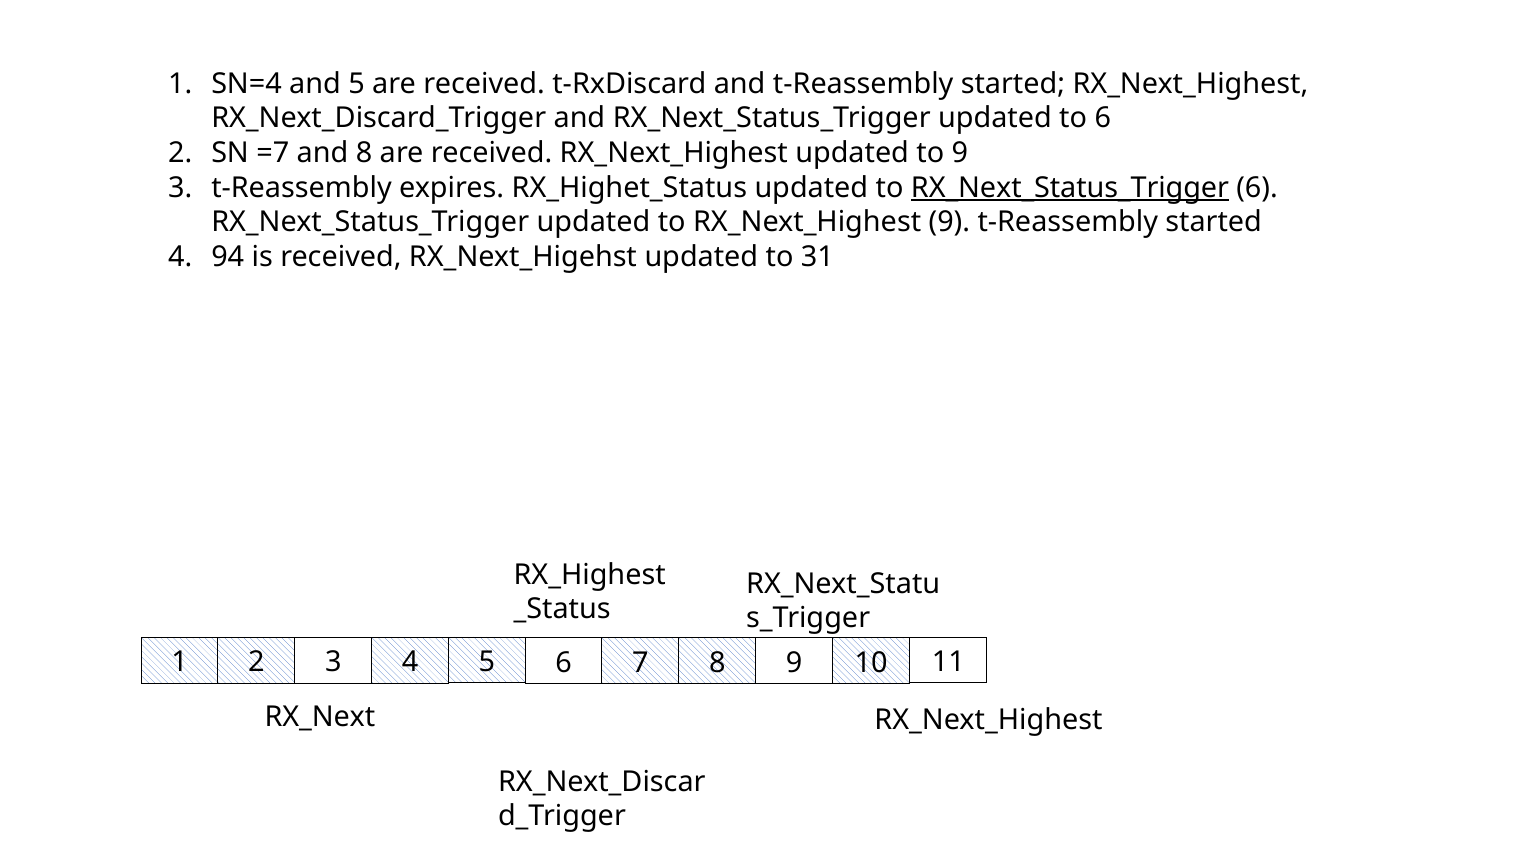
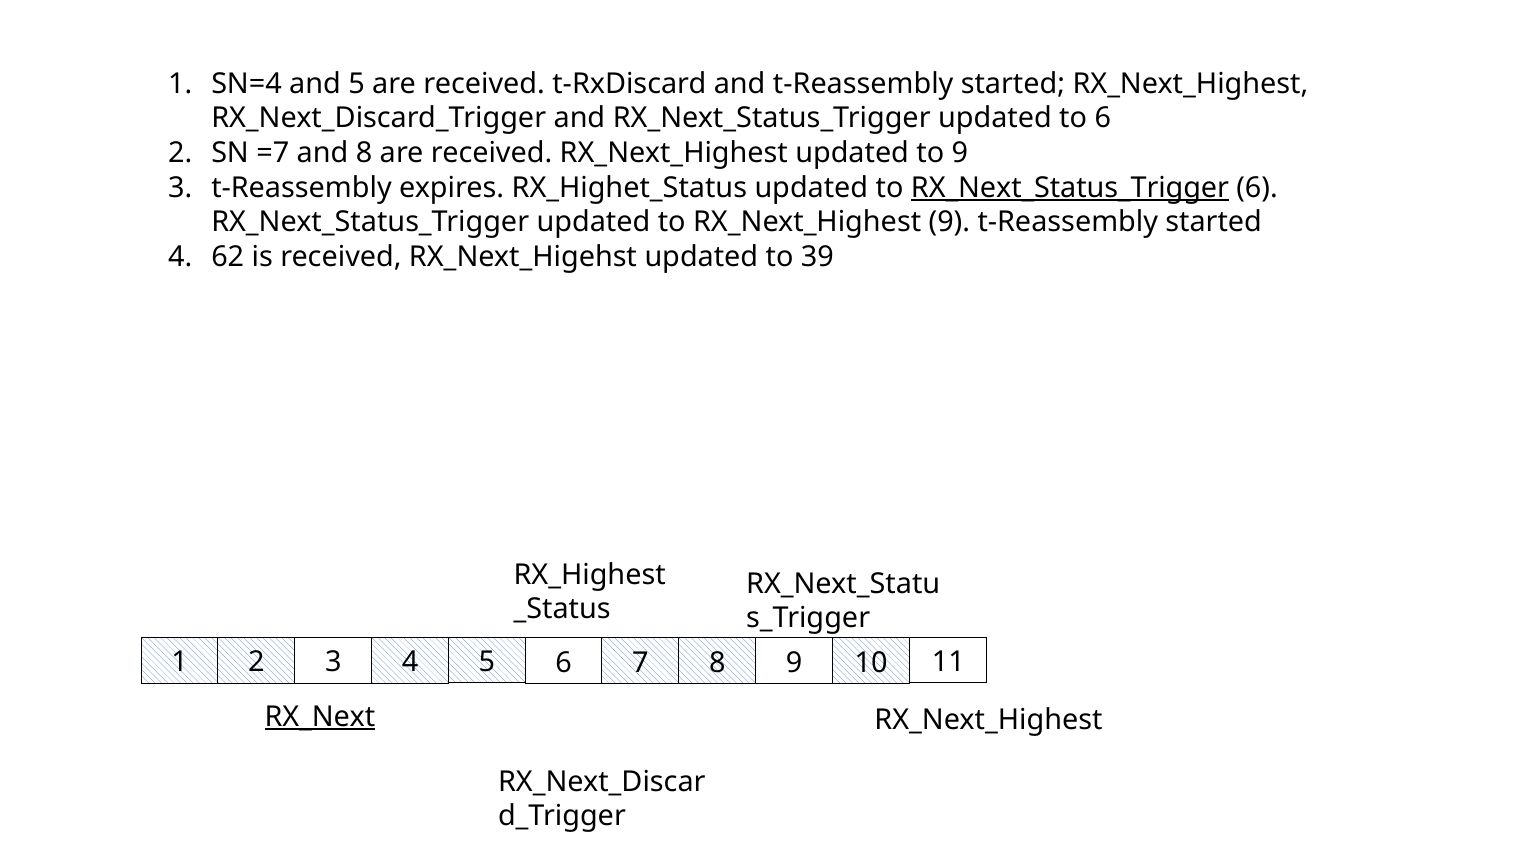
94: 94 -> 62
31: 31 -> 39
RX_Next underline: none -> present
